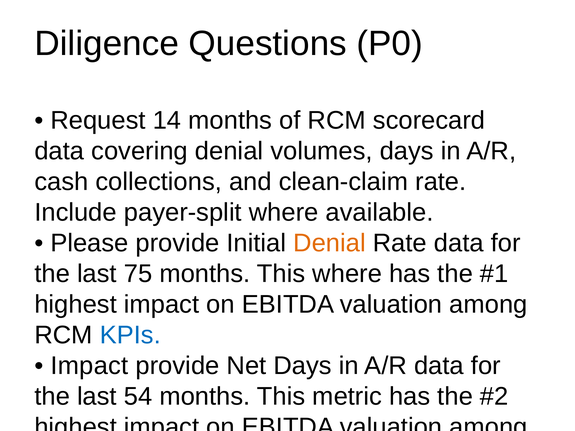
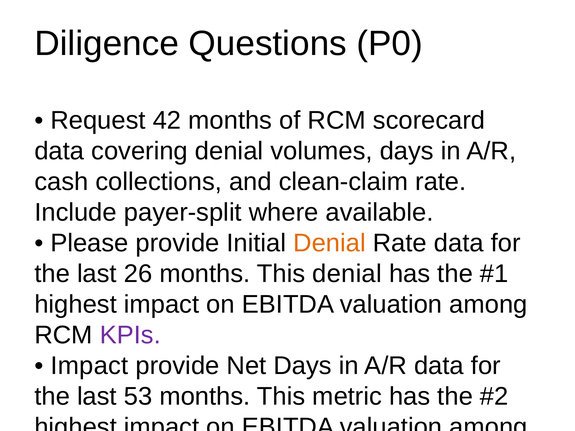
14: 14 -> 42
75: 75 -> 26
This where: where -> denial
KPIs at (130, 335) colour: blue -> purple
54: 54 -> 53
